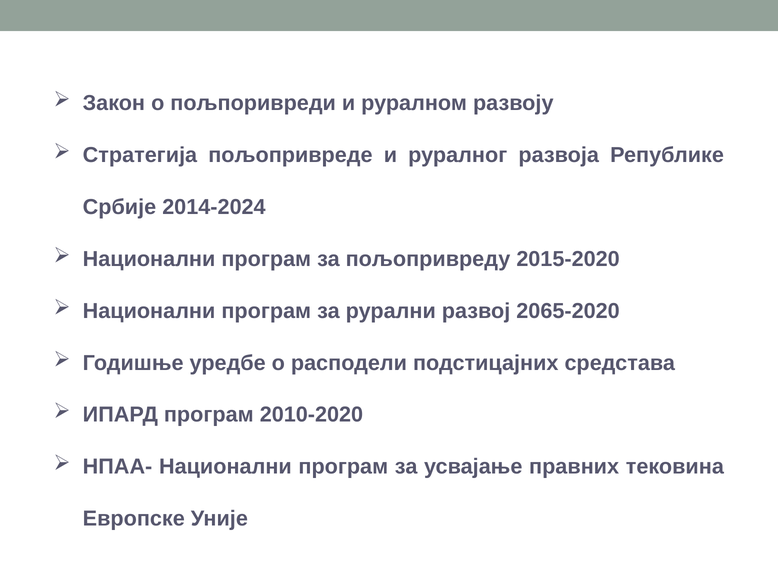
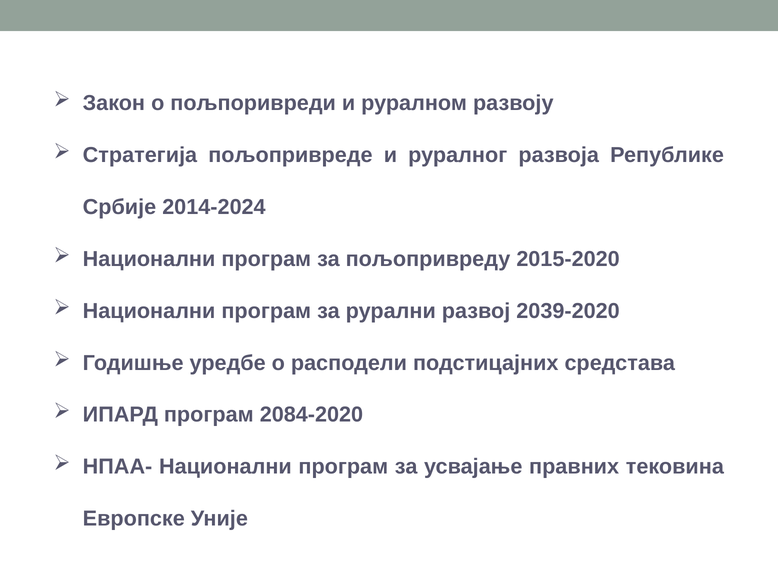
2065-2020: 2065-2020 -> 2039-2020
2010-2020: 2010-2020 -> 2084-2020
